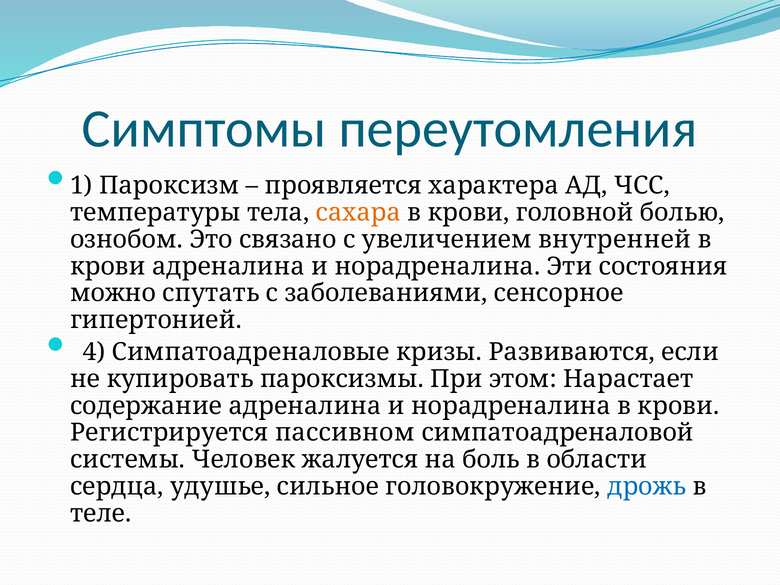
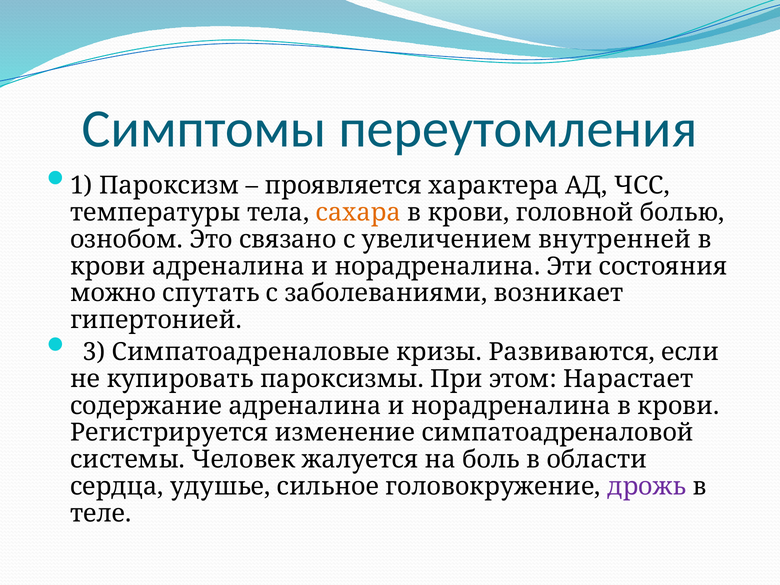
сенсорное: сенсорное -> возникает
4: 4 -> 3
пассивном: пассивном -> изменение
дрожь colour: blue -> purple
